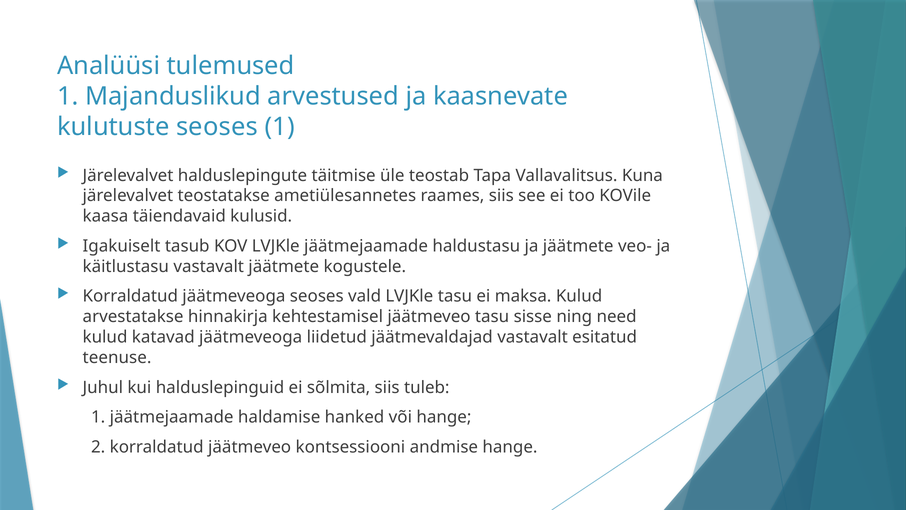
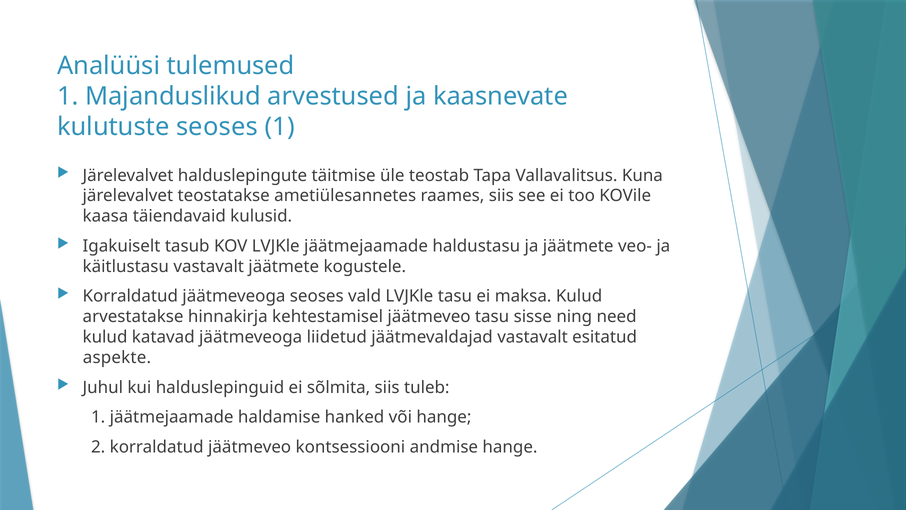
teenuse: teenuse -> aspekte
